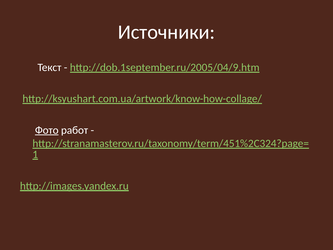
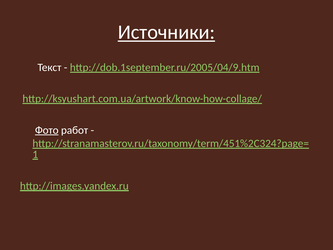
Источники underline: none -> present
